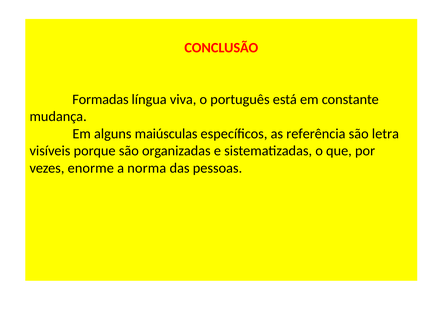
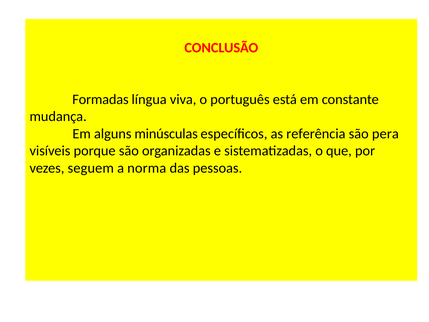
maiúsculas: maiúsculas -> minúsculas
letra: letra -> pera
enorme: enorme -> seguem
